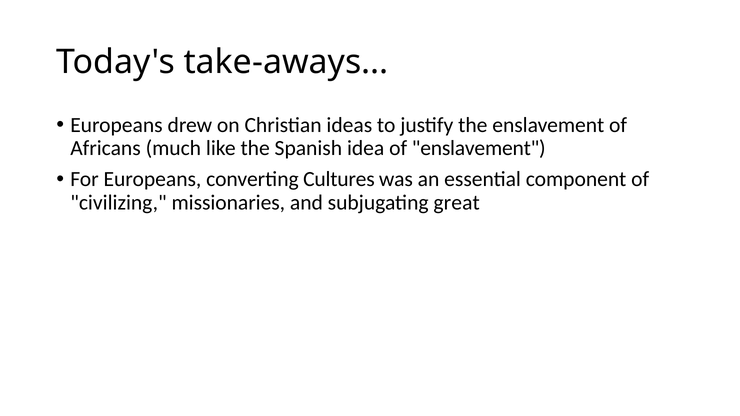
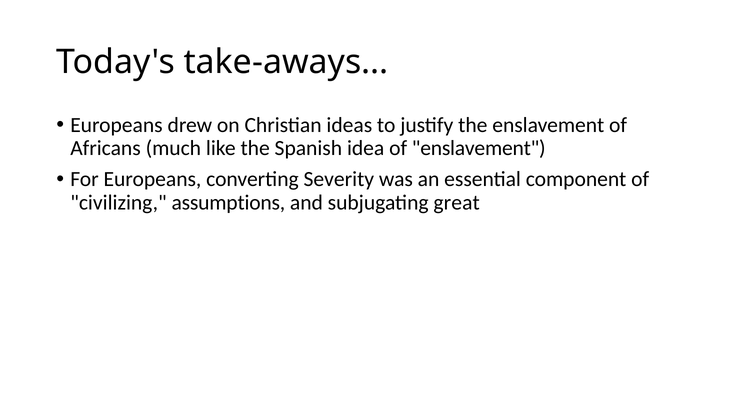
Cultures: Cultures -> Severity
missionaries: missionaries -> assumptions
